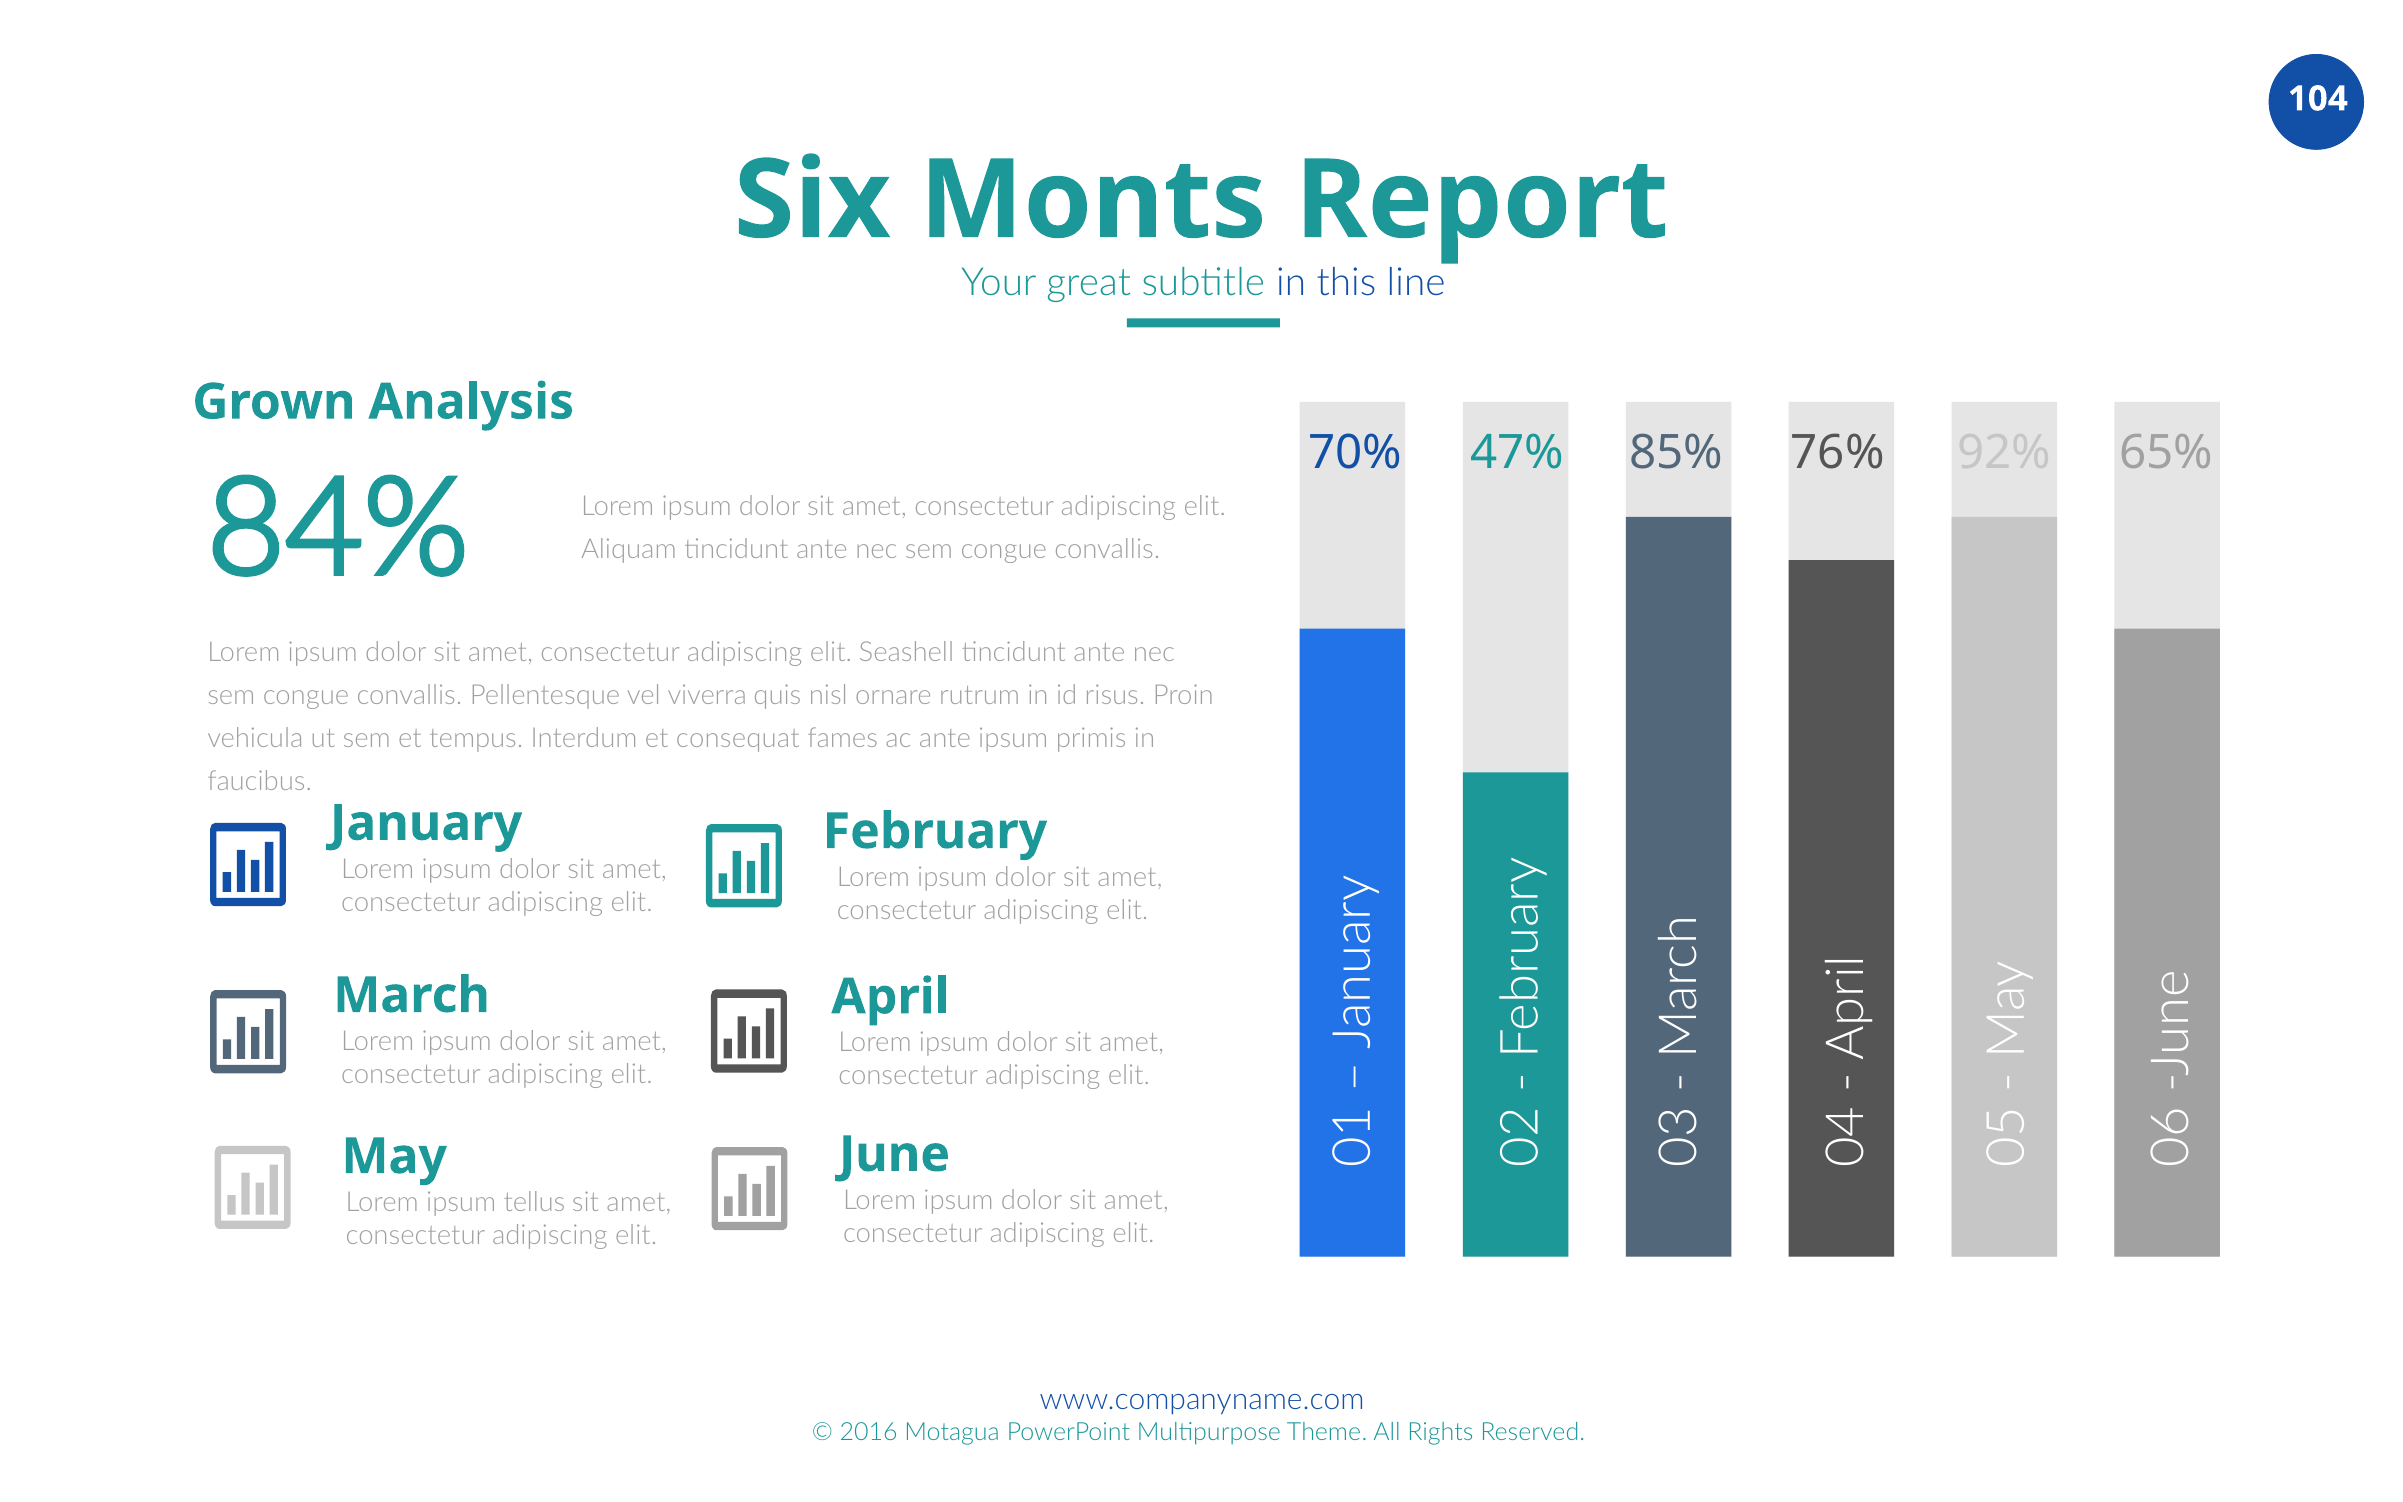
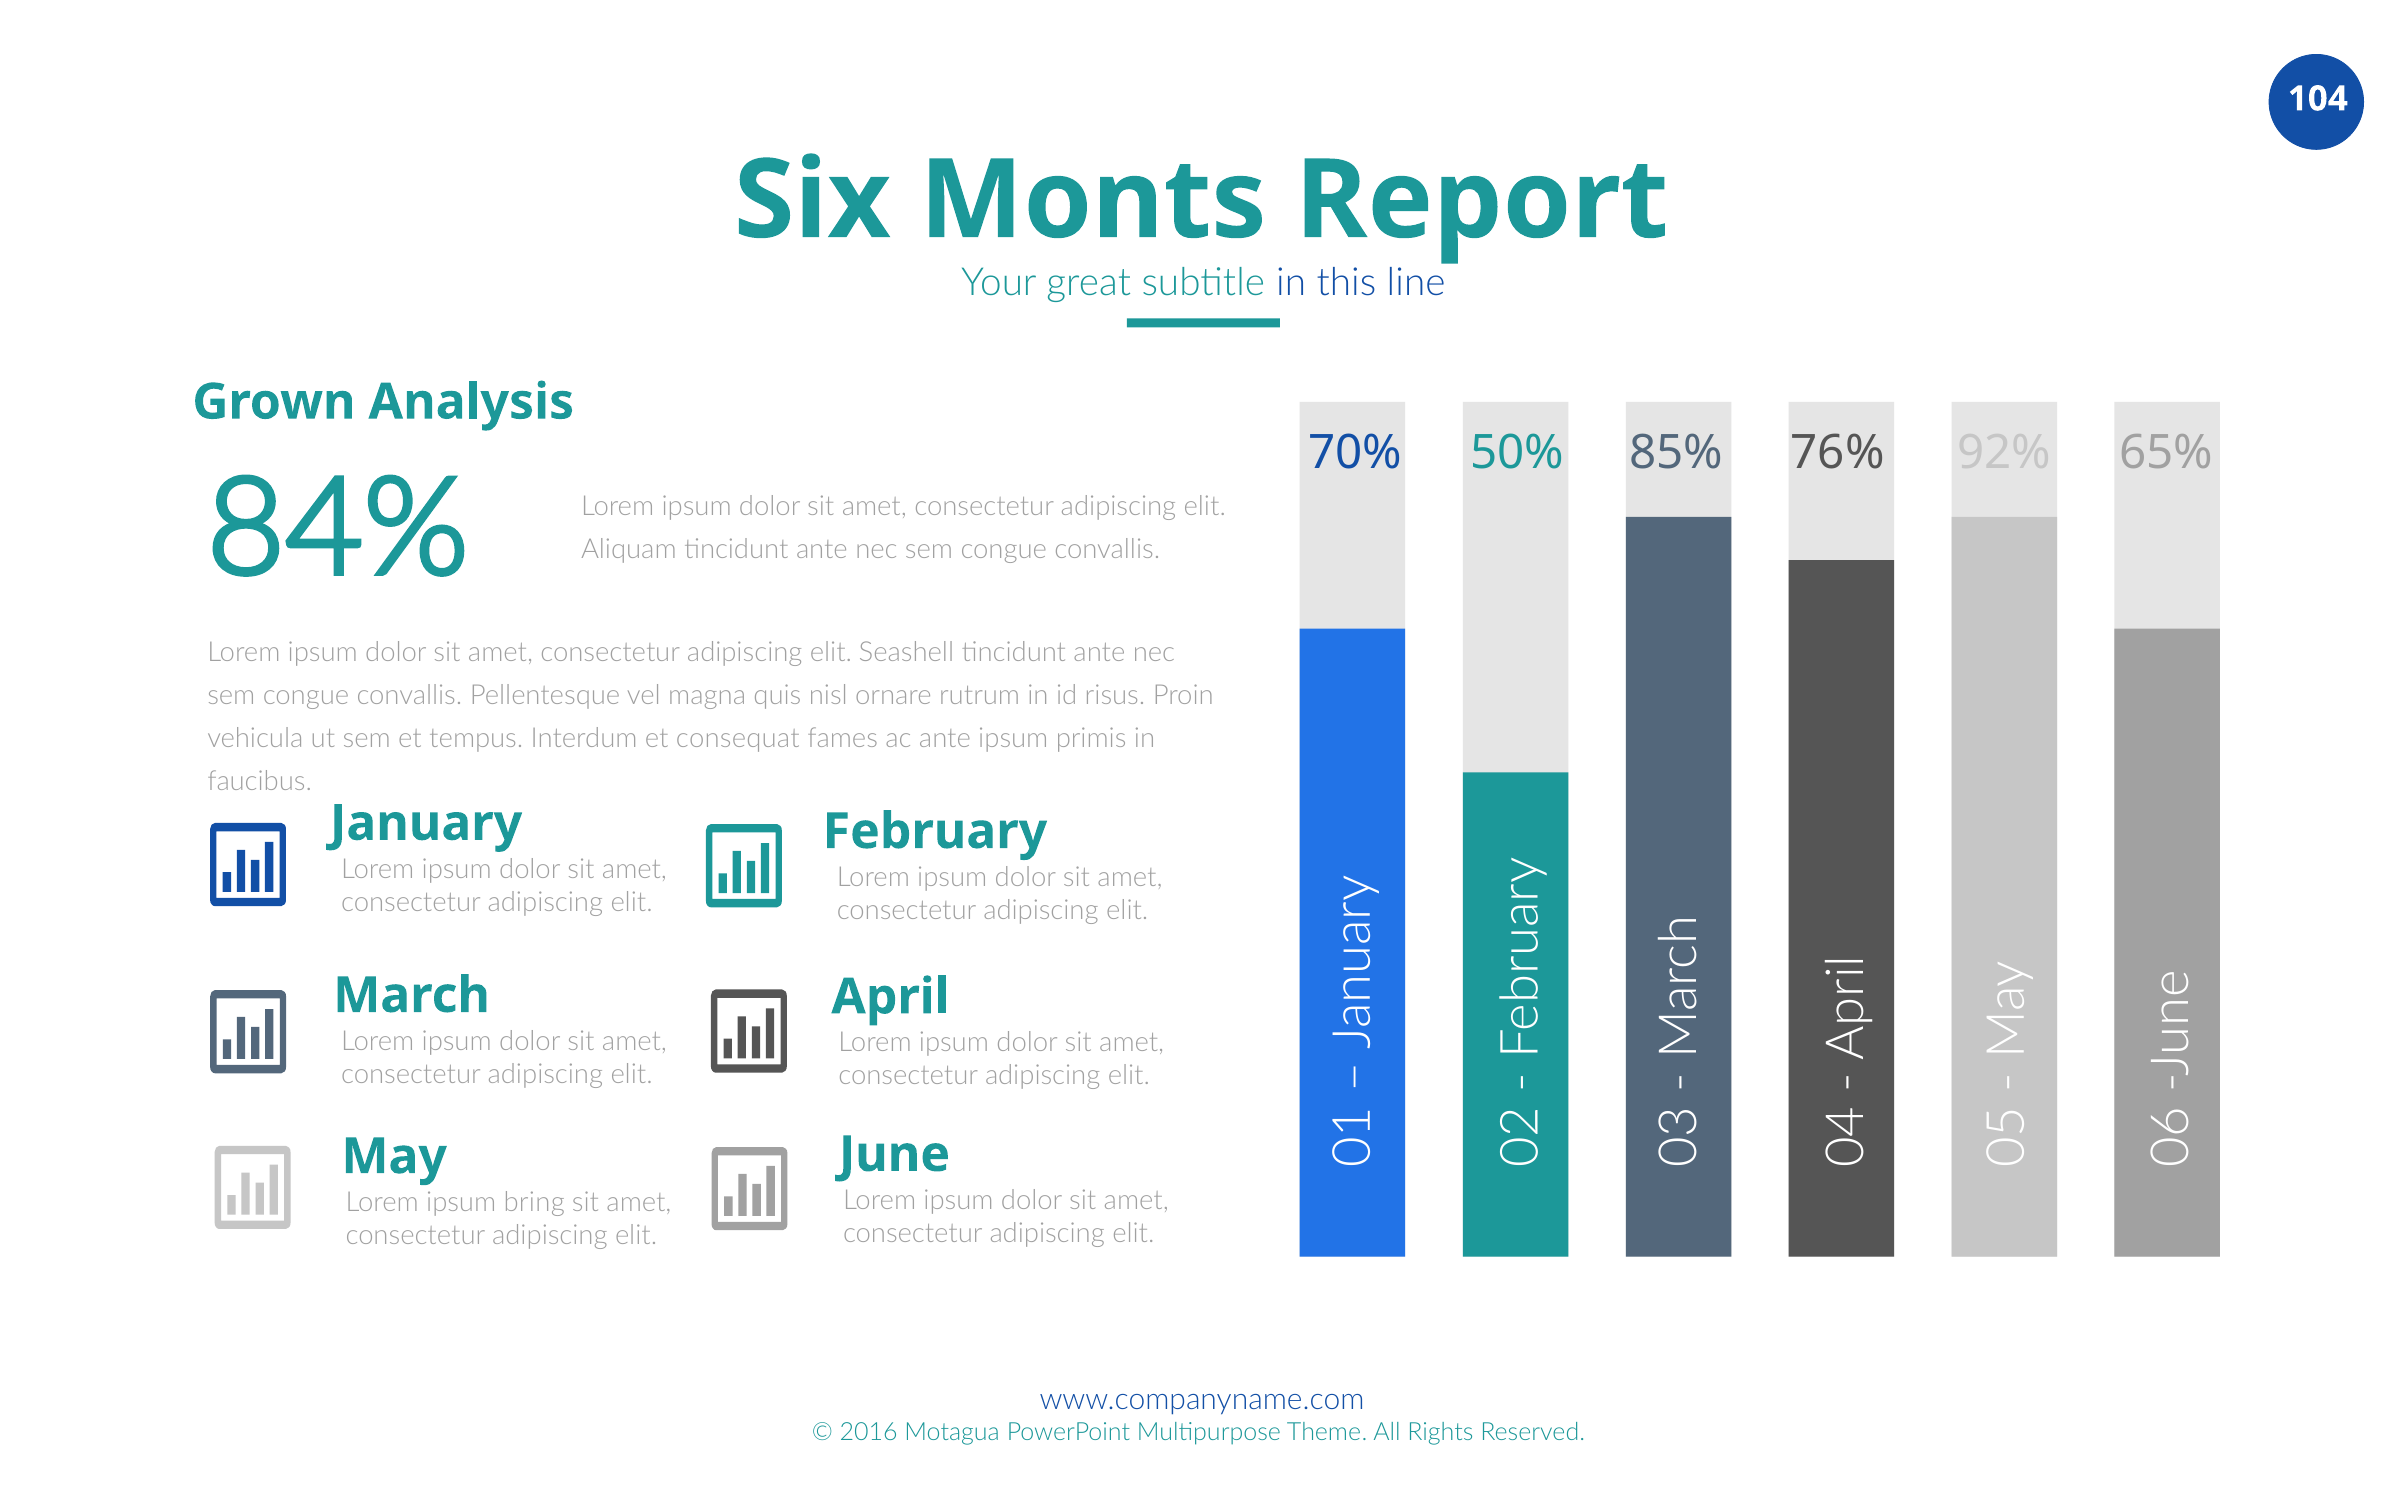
47%: 47% -> 50%
viverra: viverra -> magna
tellus: tellus -> bring
